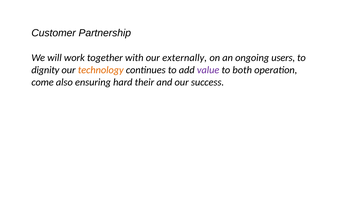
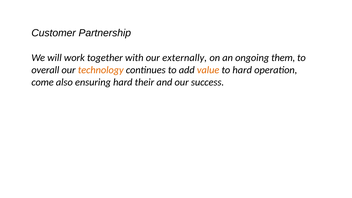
users: users -> them
dignity: dignity -> overall
value colour: purple -> orange
to both: both -> hard
